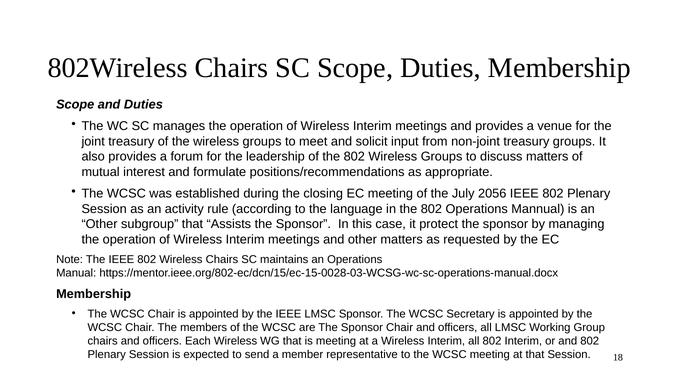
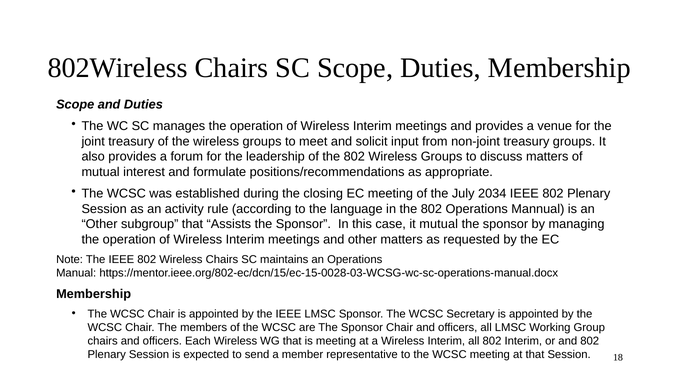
2056: 2056 -> 2034
it protect: protect -> mutual
